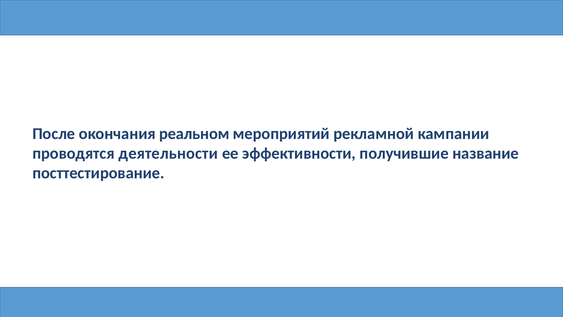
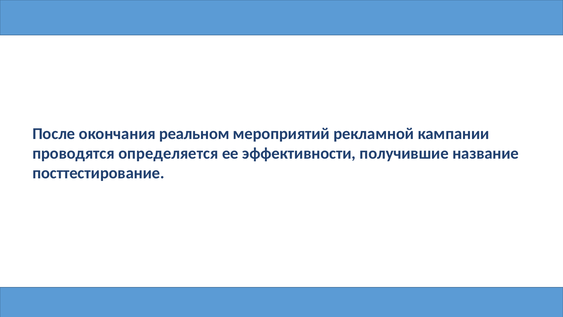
деятельности: деятельности -> определяется
